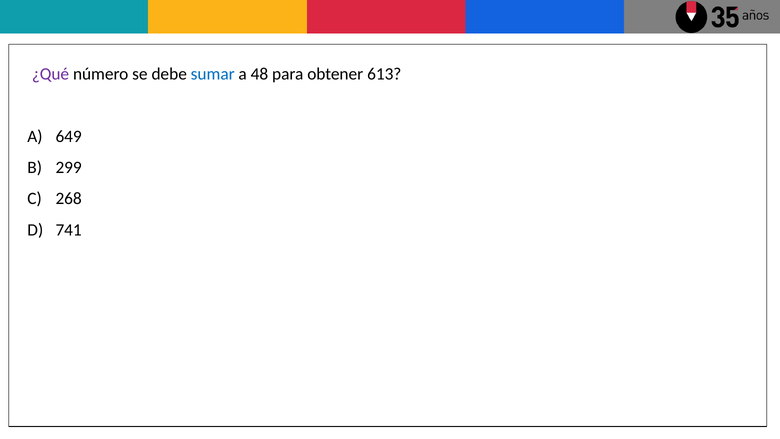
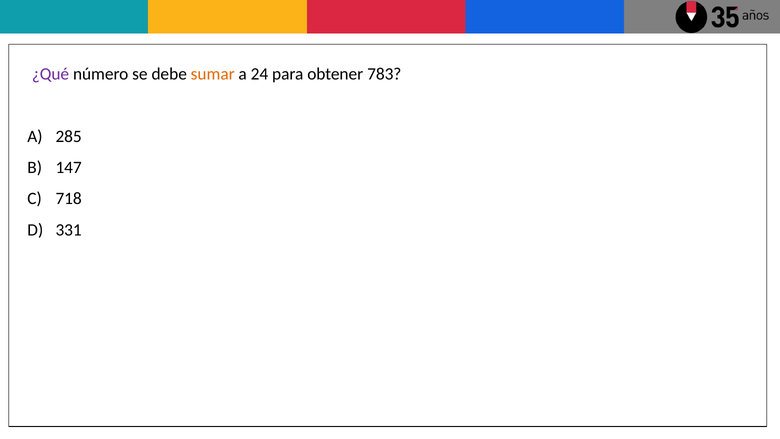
sumar colour: blue -> orange
48: 48 -> 24
613: 613 -> 783
649: 649 -> 285
299: 299 -> 147
268: 268 -> 718
741: 741 -> 331
